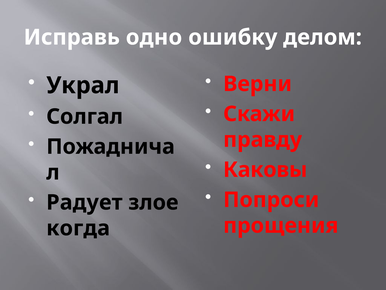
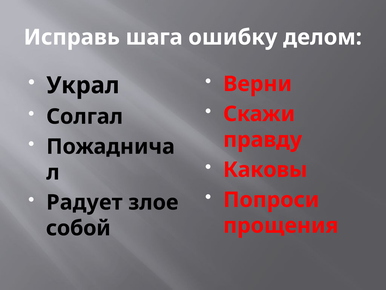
одно: одно -> шага
когда: когда -> собой
